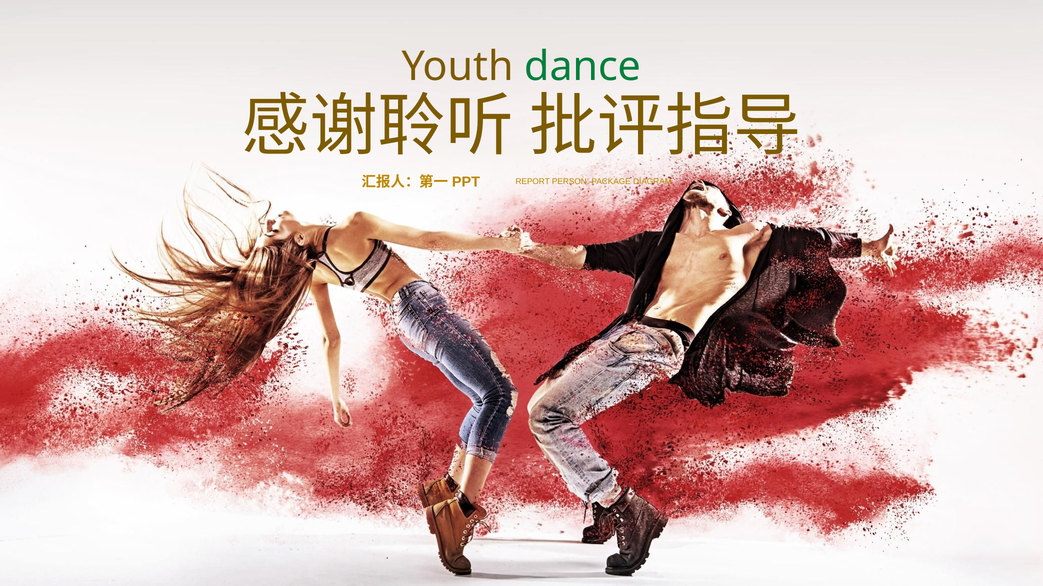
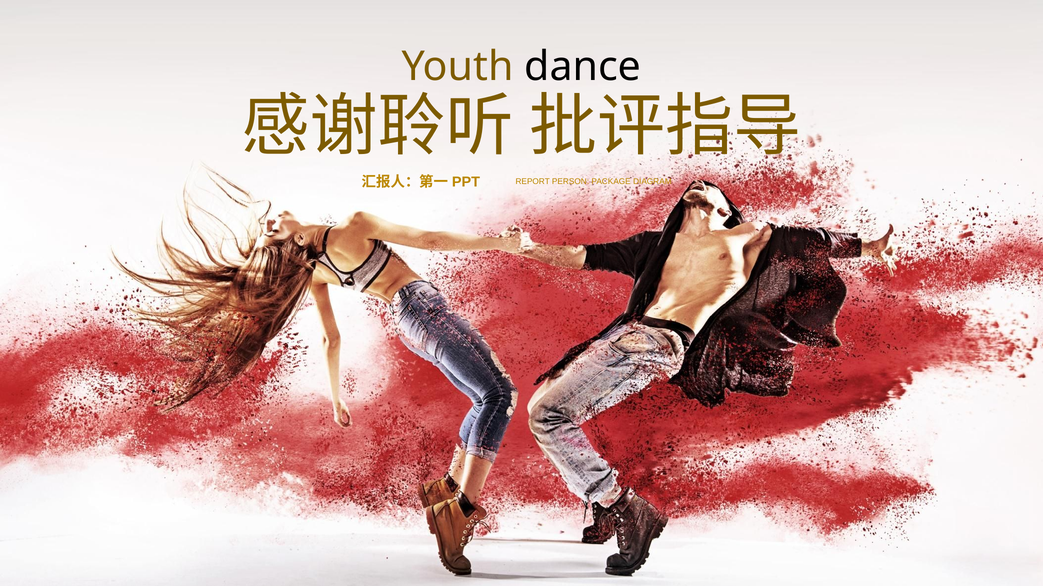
dance colour: green -> black
